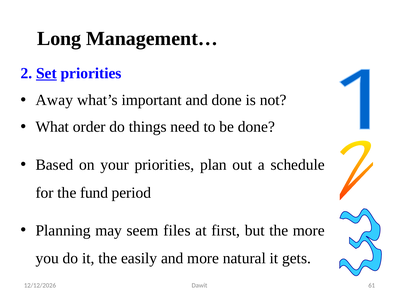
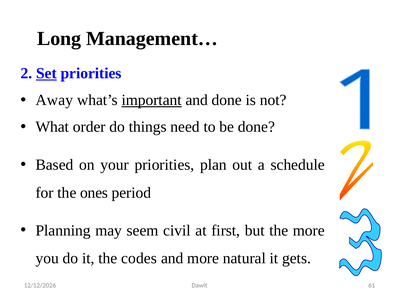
important underline: none -> present
fund: fund -> ones
files: files -> civil
easily: easily -> codes
